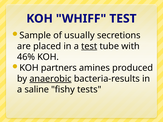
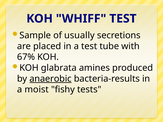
test at (89, 46) underline: present -> none
46%: 46% -> 67%
partners: partners -> glabrata
saline: saline -> moist
